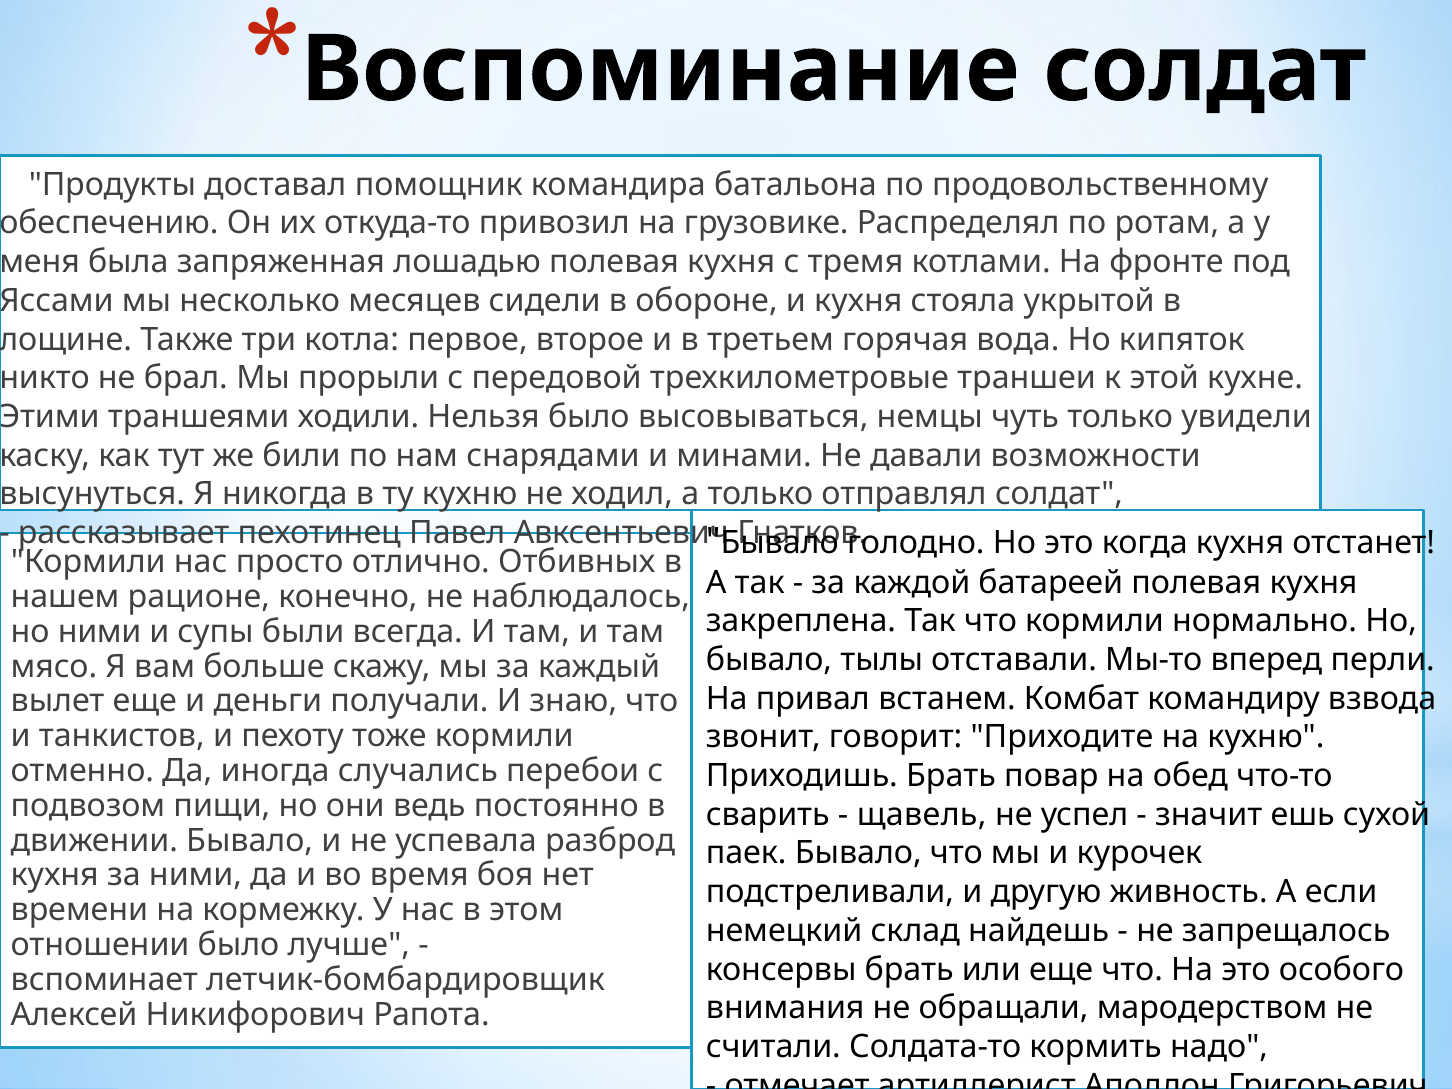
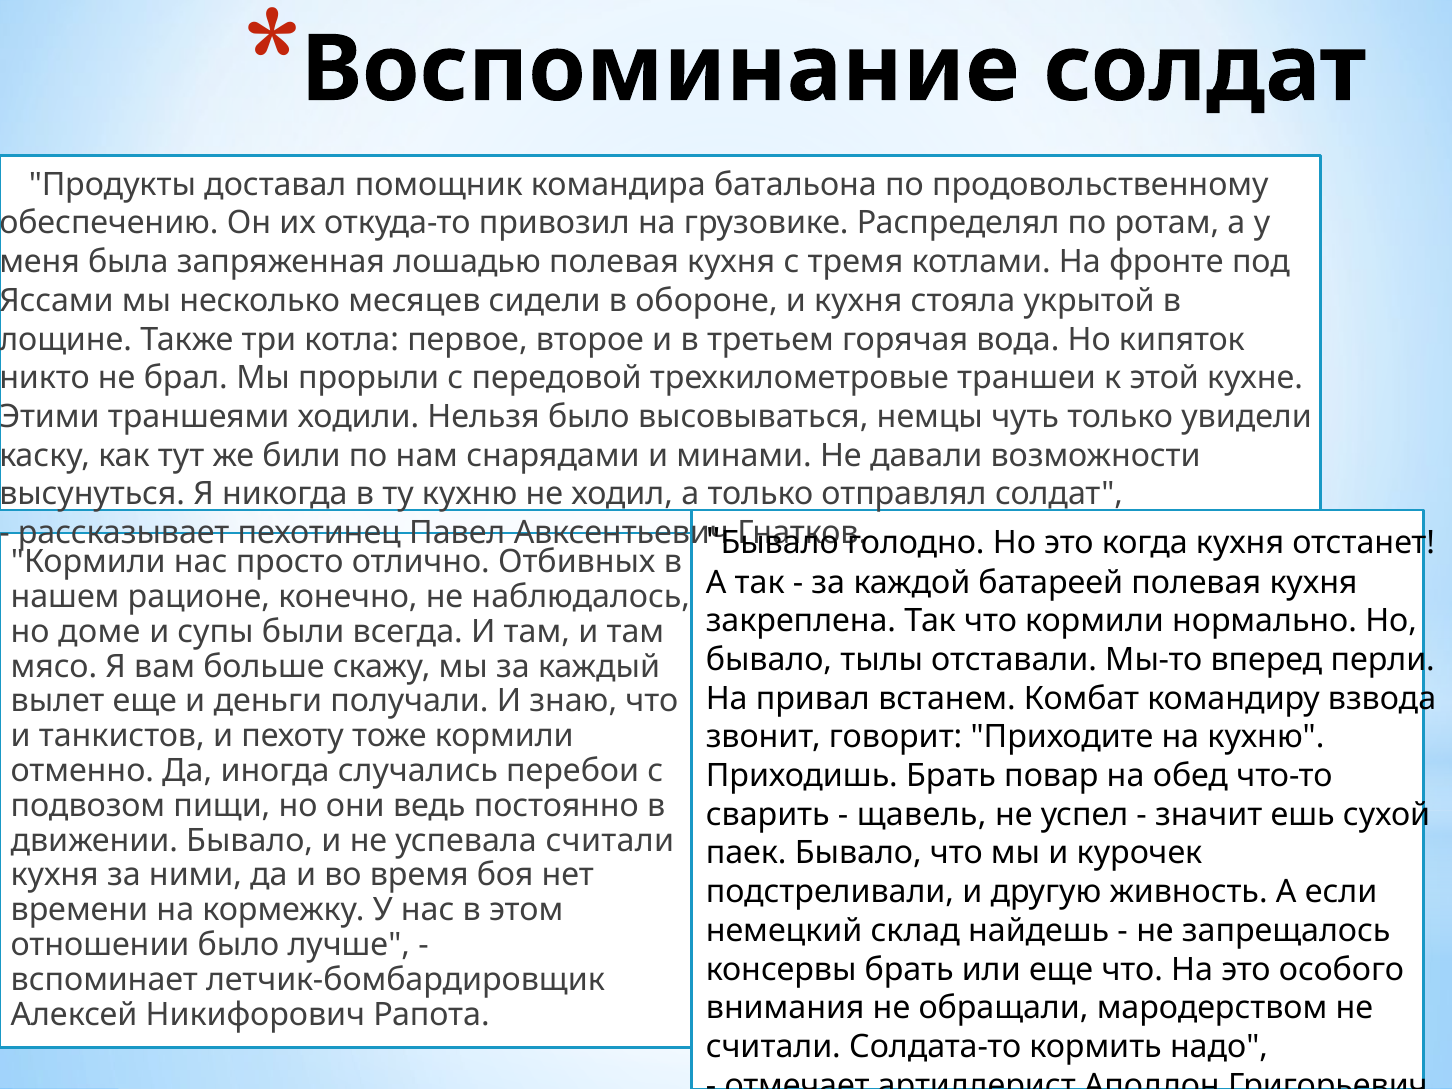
но ними: ними -> доме
успевала разброд: разброд -> считали
